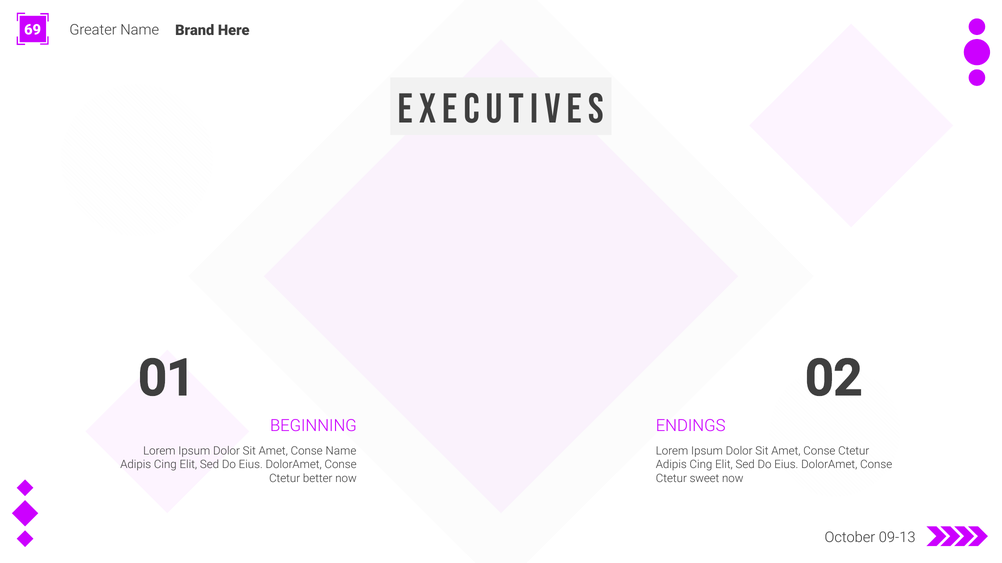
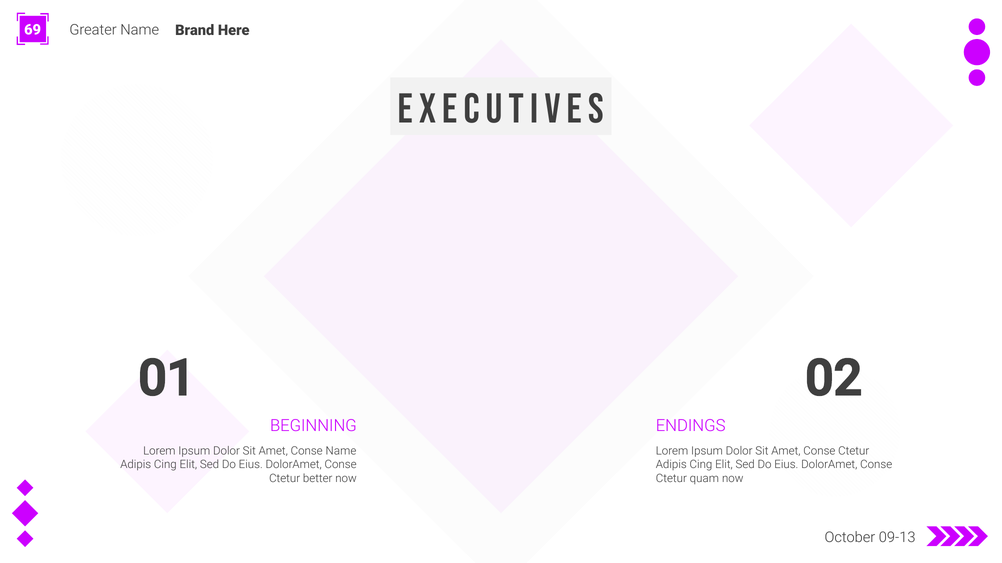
sweet: sweet -> quam
